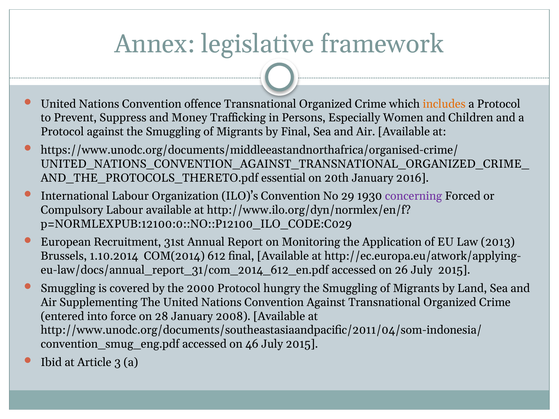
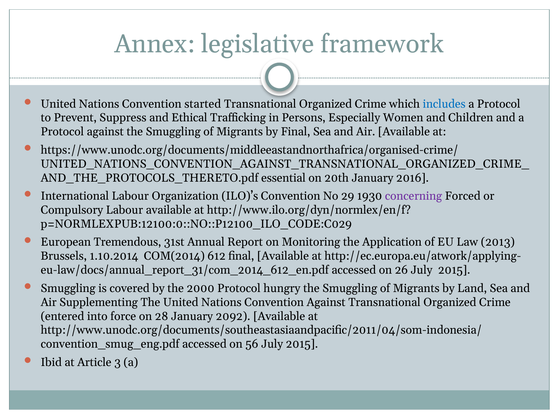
offence: offence -> started
includes colour: orange -> blue
Money: Money -> Ethical
Recruitment: Recruitment -> Tremendous
2008: 2008 -> 2092
46: 46 -> 56
